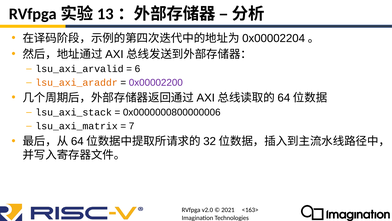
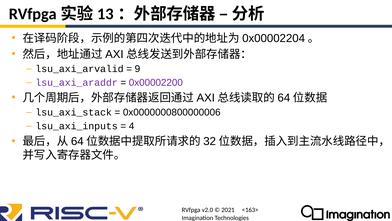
6: 6 -> 9
lsu_axi_araddr colour: orange -> purple
lsu_axi_matrix: lsu_axi_matrix -> lsu_axi_inputs
7: 7 -> 4
